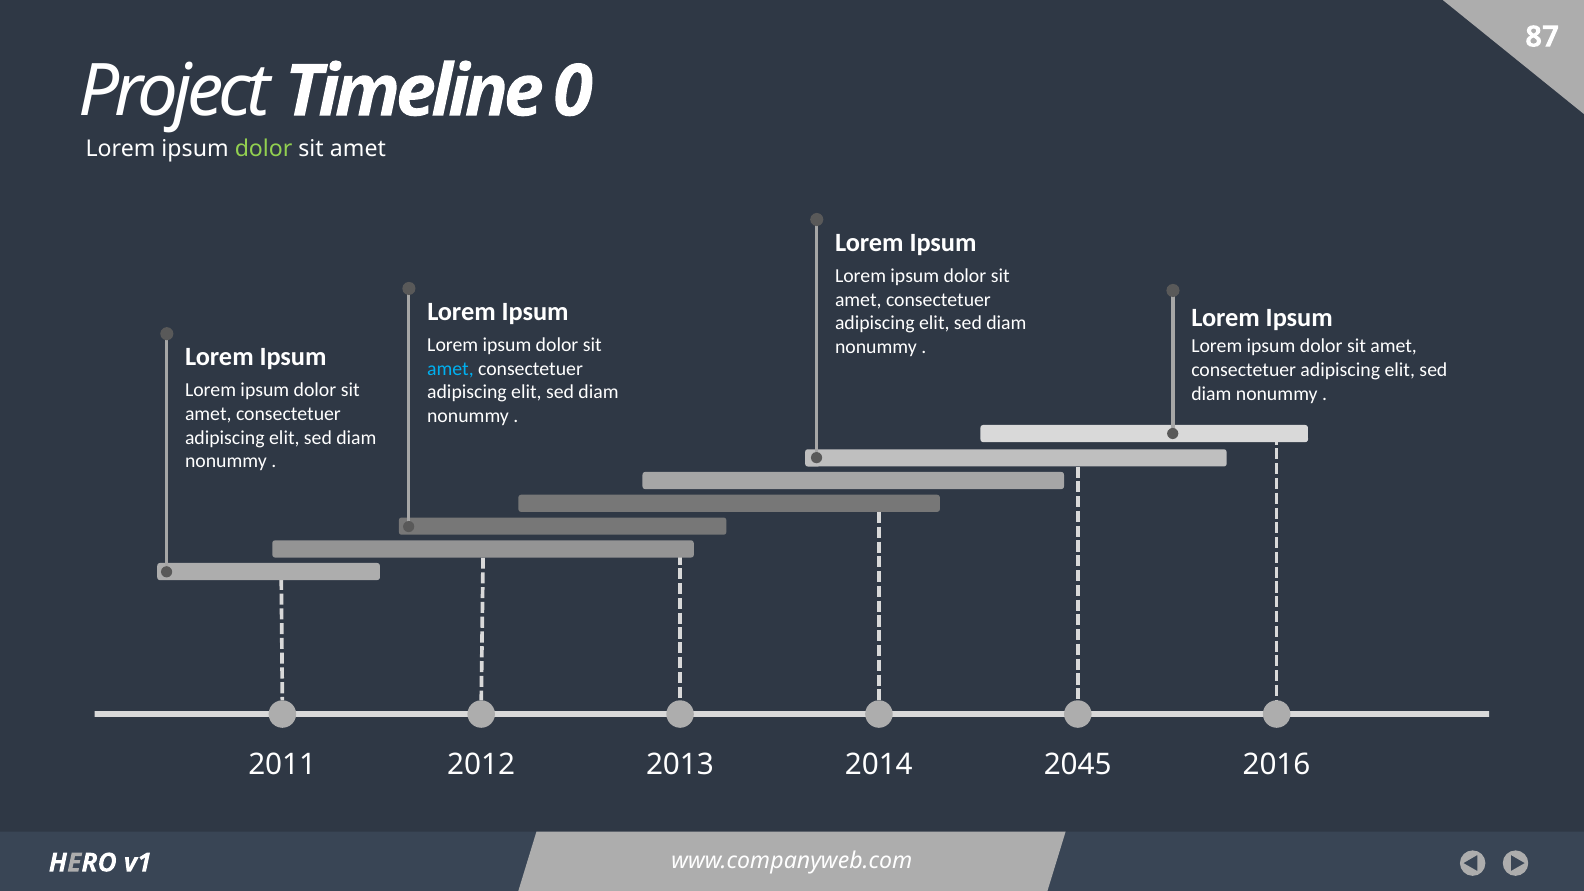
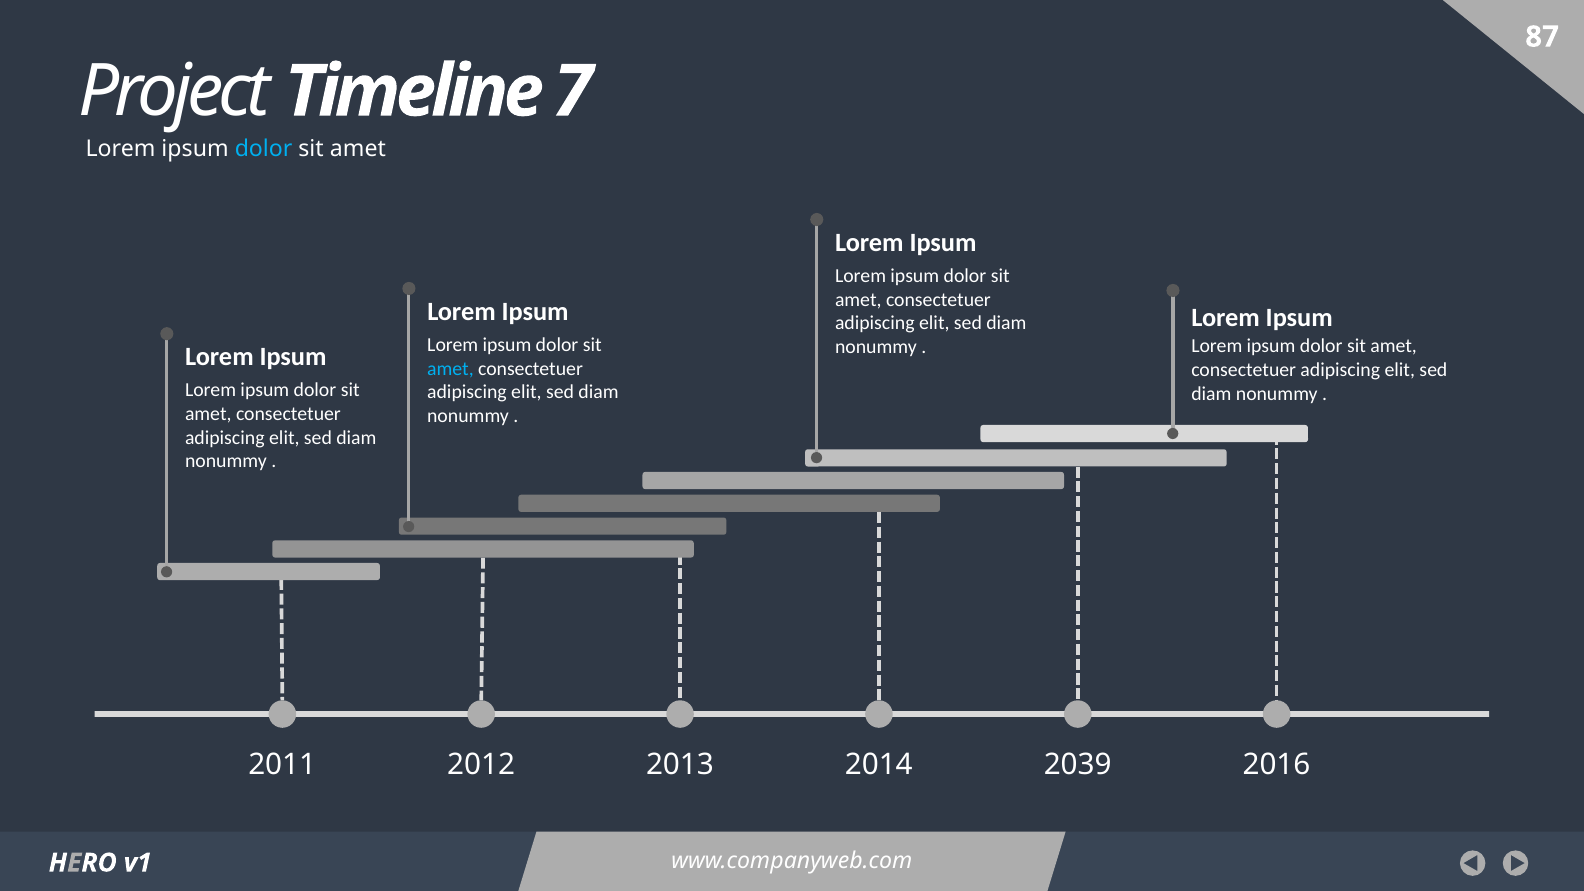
0: 0 -> 7
dolor at (264, 149) colour: light green -> light blue
2045: 2045 -> 2039
